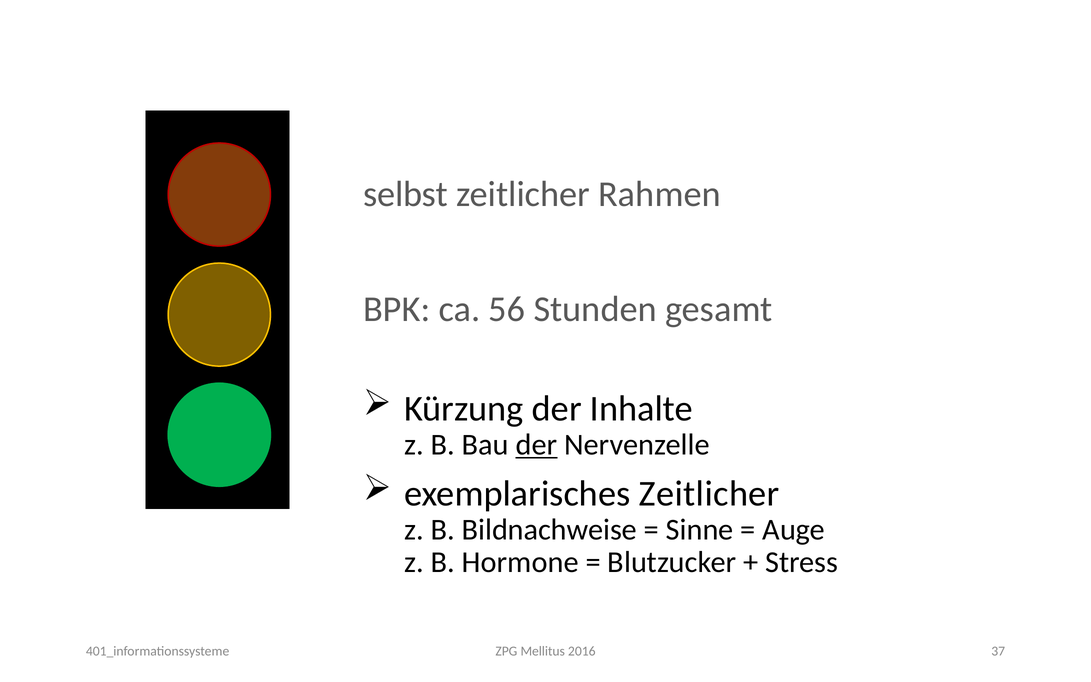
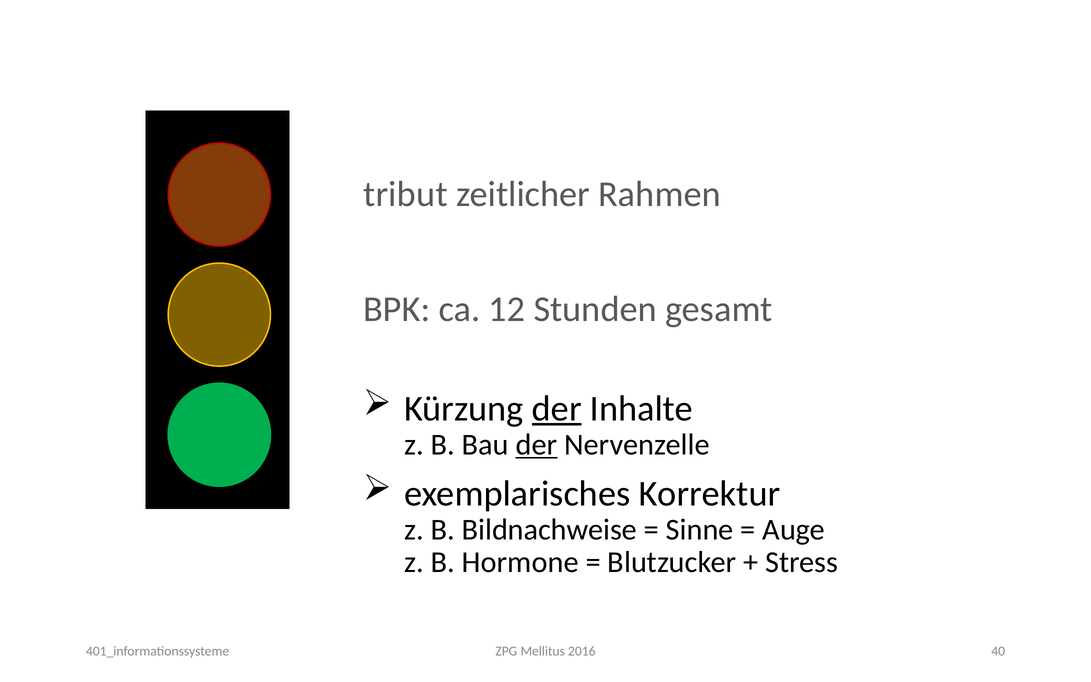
selbst: selbst -> tribut
56: 56 -> 12
der at (557, 409) underline: none -> present
exemplarisches Zeitlicher: Zeitlicher -> Korrektur
37: 37 -> 40
